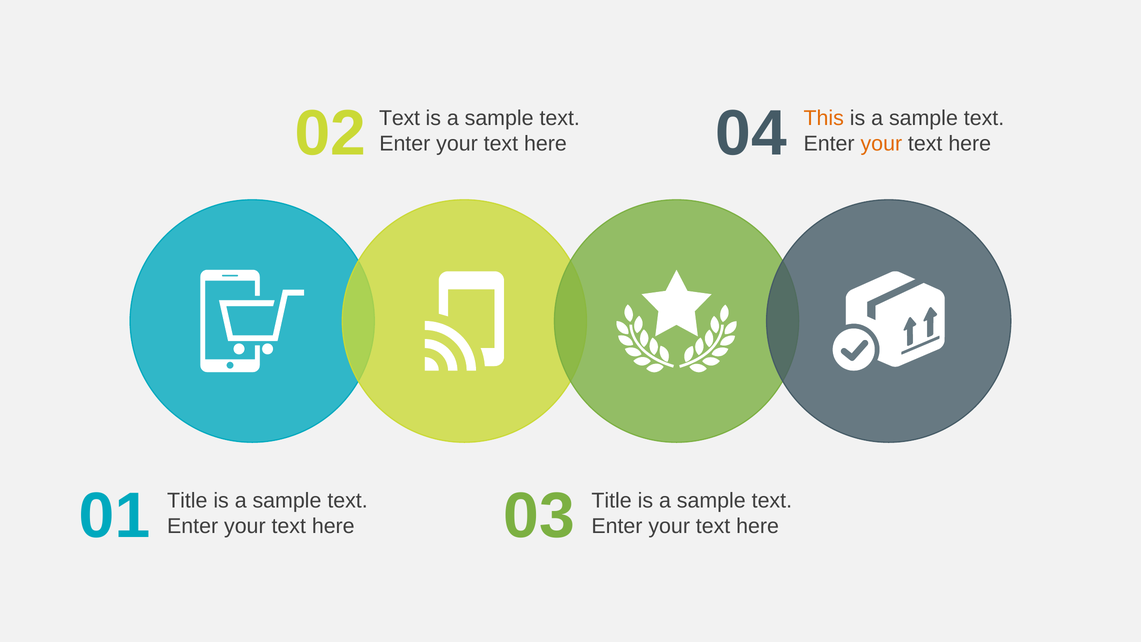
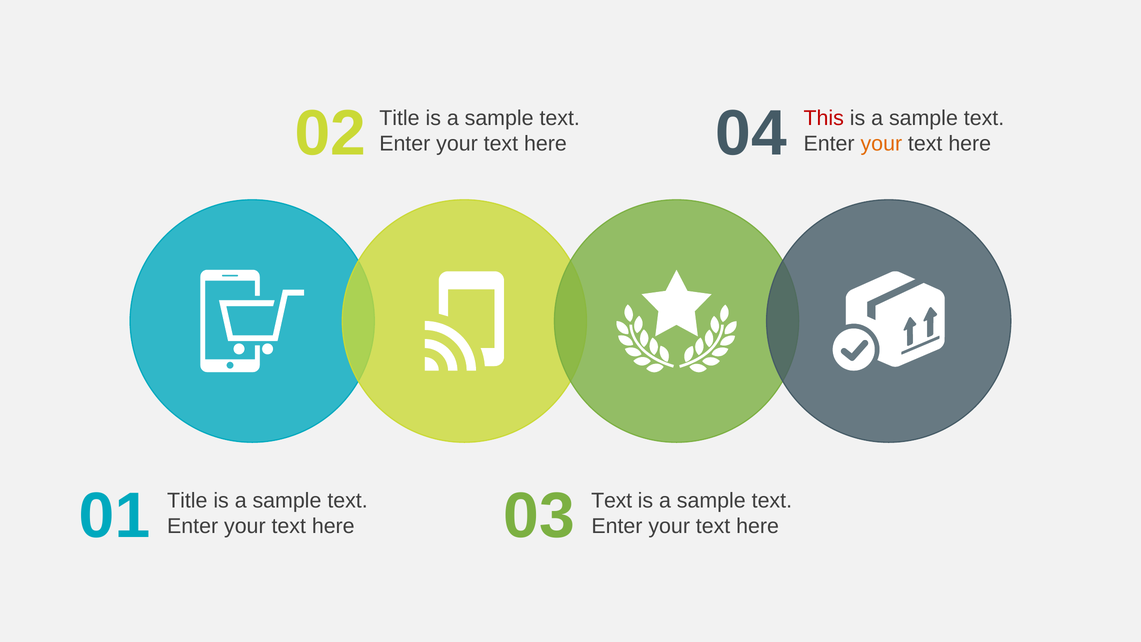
Text at (400, 118): Text -> Title
This colour: orange -> red
Title at (612, 500): Title -> Text
